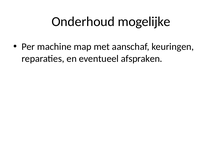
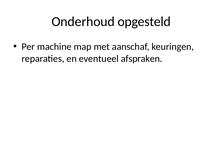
mogelijke: mogelijke -> opgesteld
